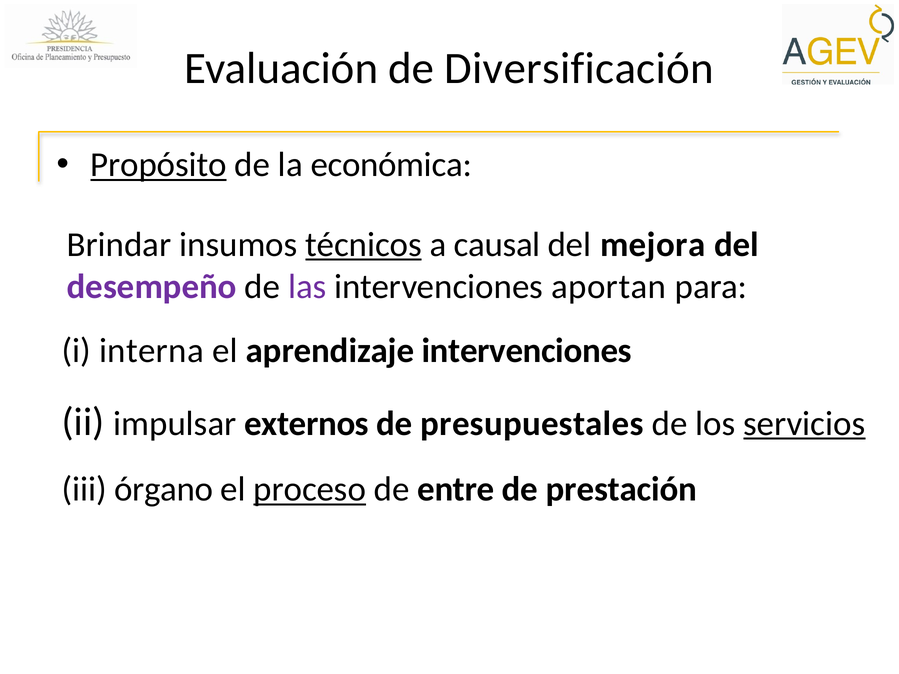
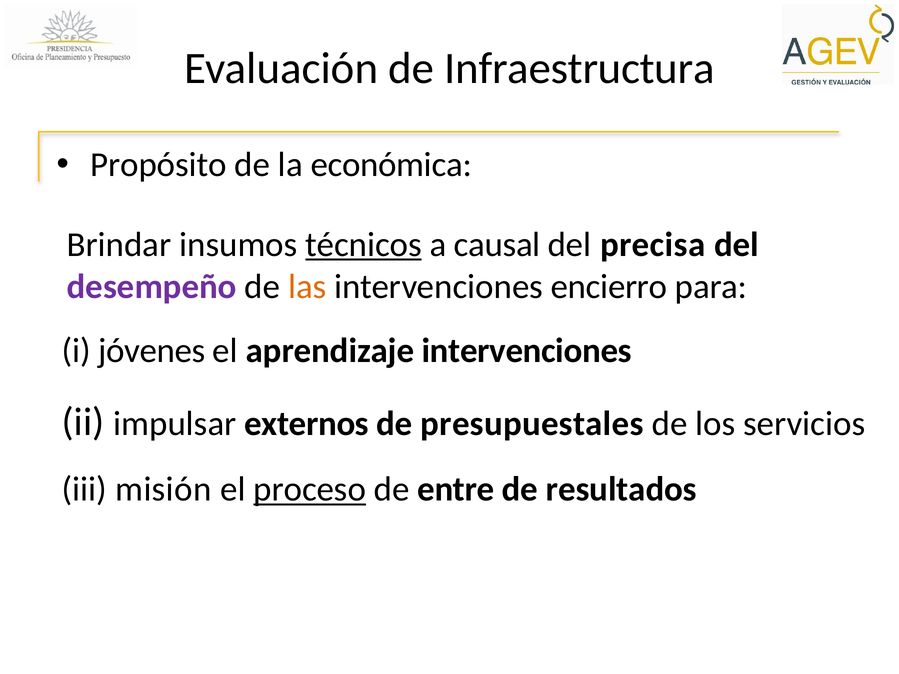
Diversificación: Diversificación -> Infraestructura
Propósito underline: present -> none
mejora: mejora -> precisa
las colour: purple -> orange
aportan: aportan -> encierro
interna: interna -> jóvenes
servicios underline: present -> none
órgano: órgano -> misión
prestación: prestación -> resultados
